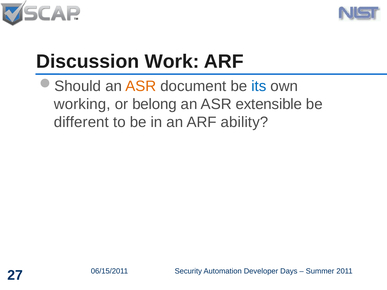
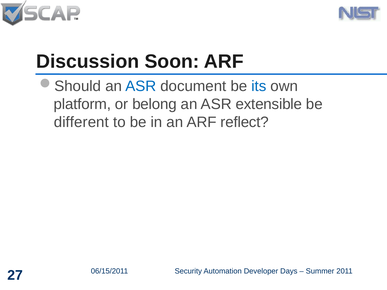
Work: Work -> Soon
ASR at (141, 86) colour: orange -> blue
working: working -> platform
ability: ability -> reflect
